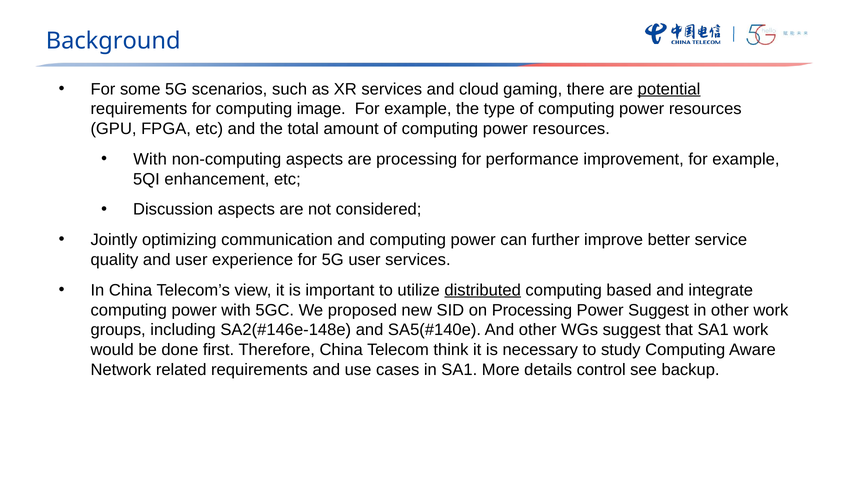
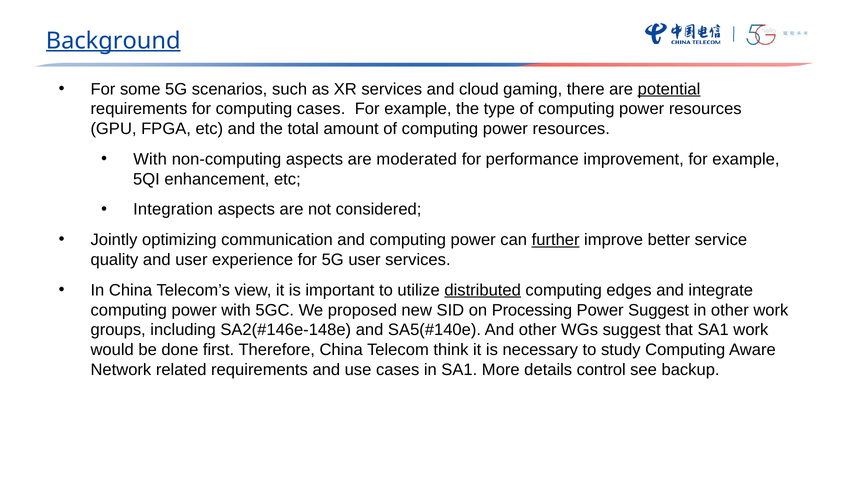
Background underline: none -> present
computing image: image -> cases
are processing: processing -> moderated
Discussion: Discussion -> Integration
further underline: none -> present
based: based -> edges
